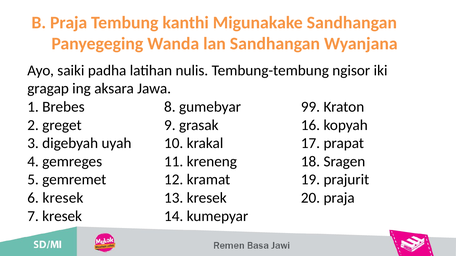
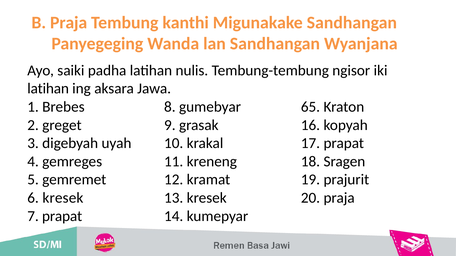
gragap at (48, 89): gragap -> latihan
99: 99 -> 65
7 kresek: kresek -> prapat
